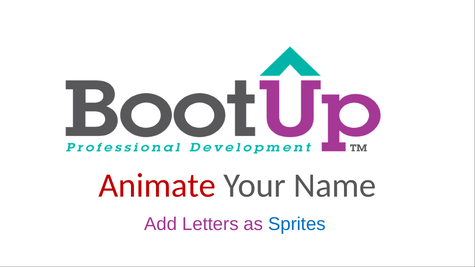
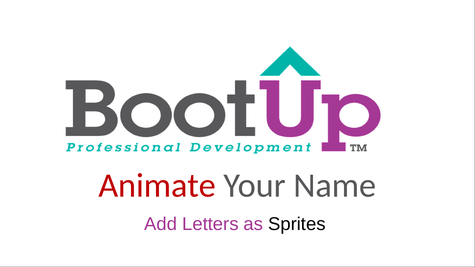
Sprites colour: blue -> black
